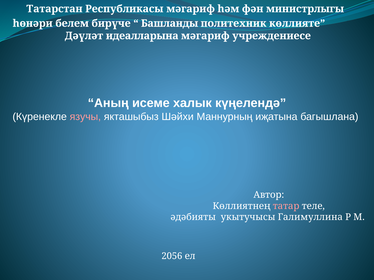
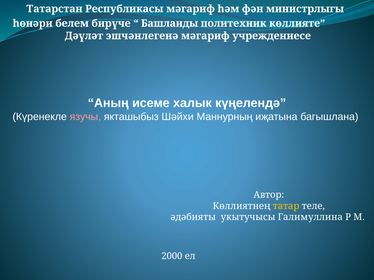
идеалларына: идеалларына -> эшчәнлегенә
татар colour: pink -> yellow
2056: 2056 -> 2000
